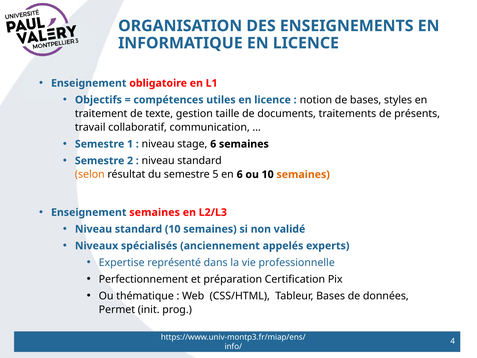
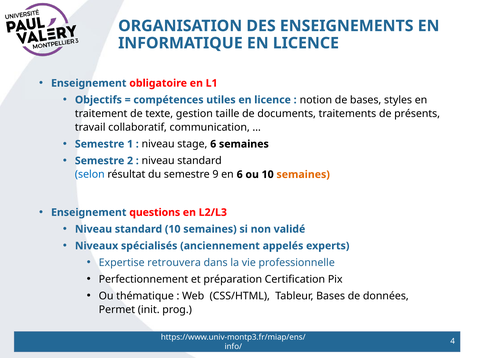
selon colour: orange -> blue
5: 5 -> 9
Enseignement semaines: semaines -> questions
représenté: représenté -> retrouvera
